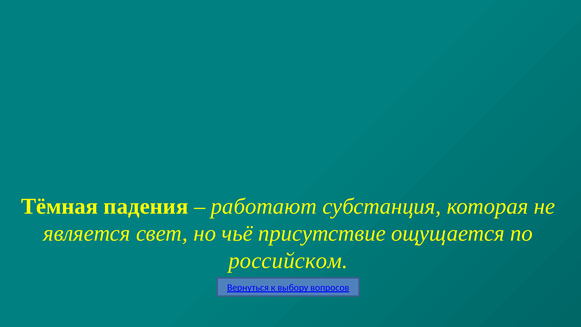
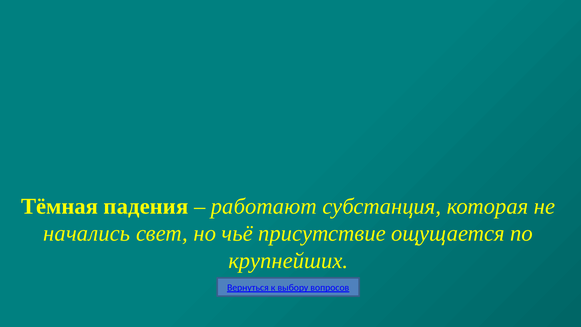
является: является -> начались
российском: российском -> крупнейших
